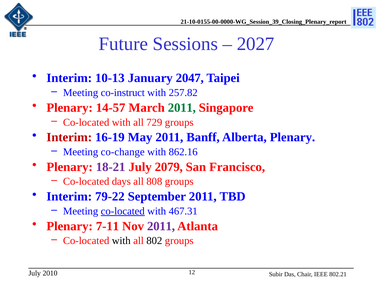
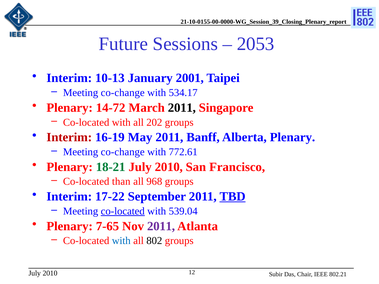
2027: 2027 -> 2053
2047: 2047 -> 2001
co-instruct at (123, 93): co-instruct -> co-change
257.82: 257.82 -> 534.17
14-57: 14-57 -> 14-72
2011 at (182, 108) colour: green -> black
729: 729 -> 202
862.16: 862.16 -> 772.61
18-21 colour: purple -> green
2079 at (169, 167): 2079 -> 2010
days: days -> than
808: 808 -> 968
79-22: 79-22 -> 17-22
TBD underline: none -> present
467.31: 467.31 -> 539.04
7-11: 7-11 -> 7-65
with at (121, 241) colour: black -> blue
